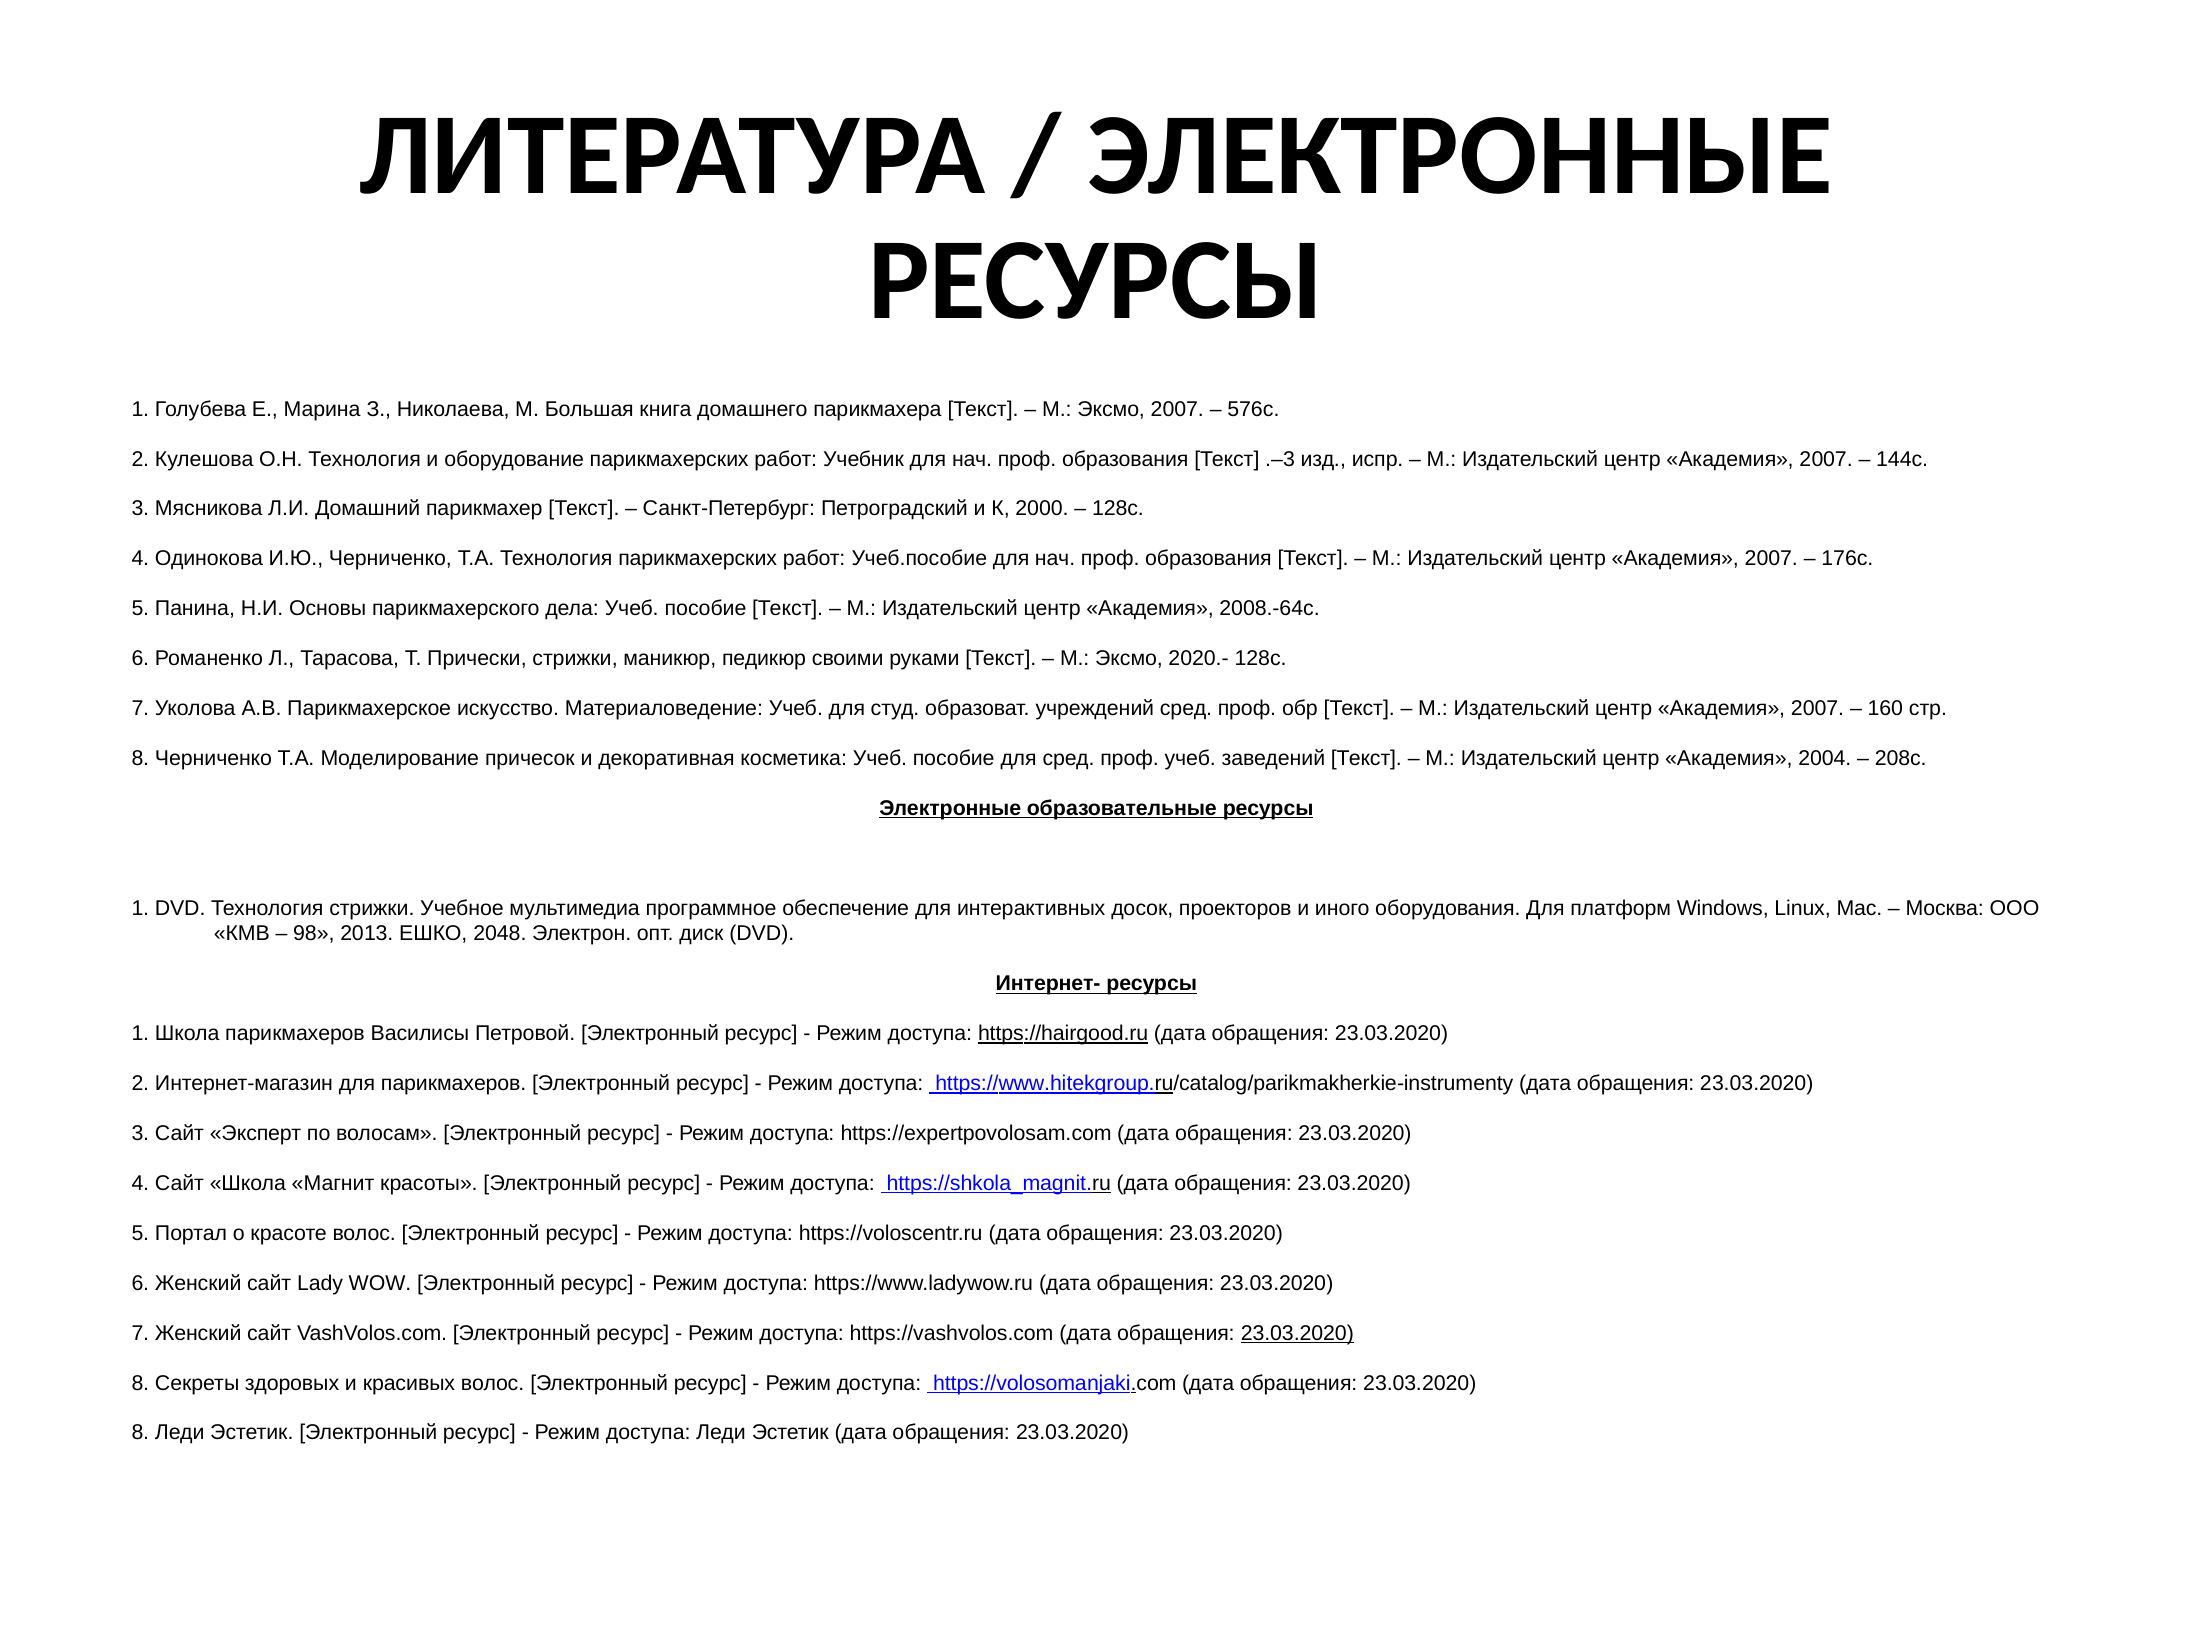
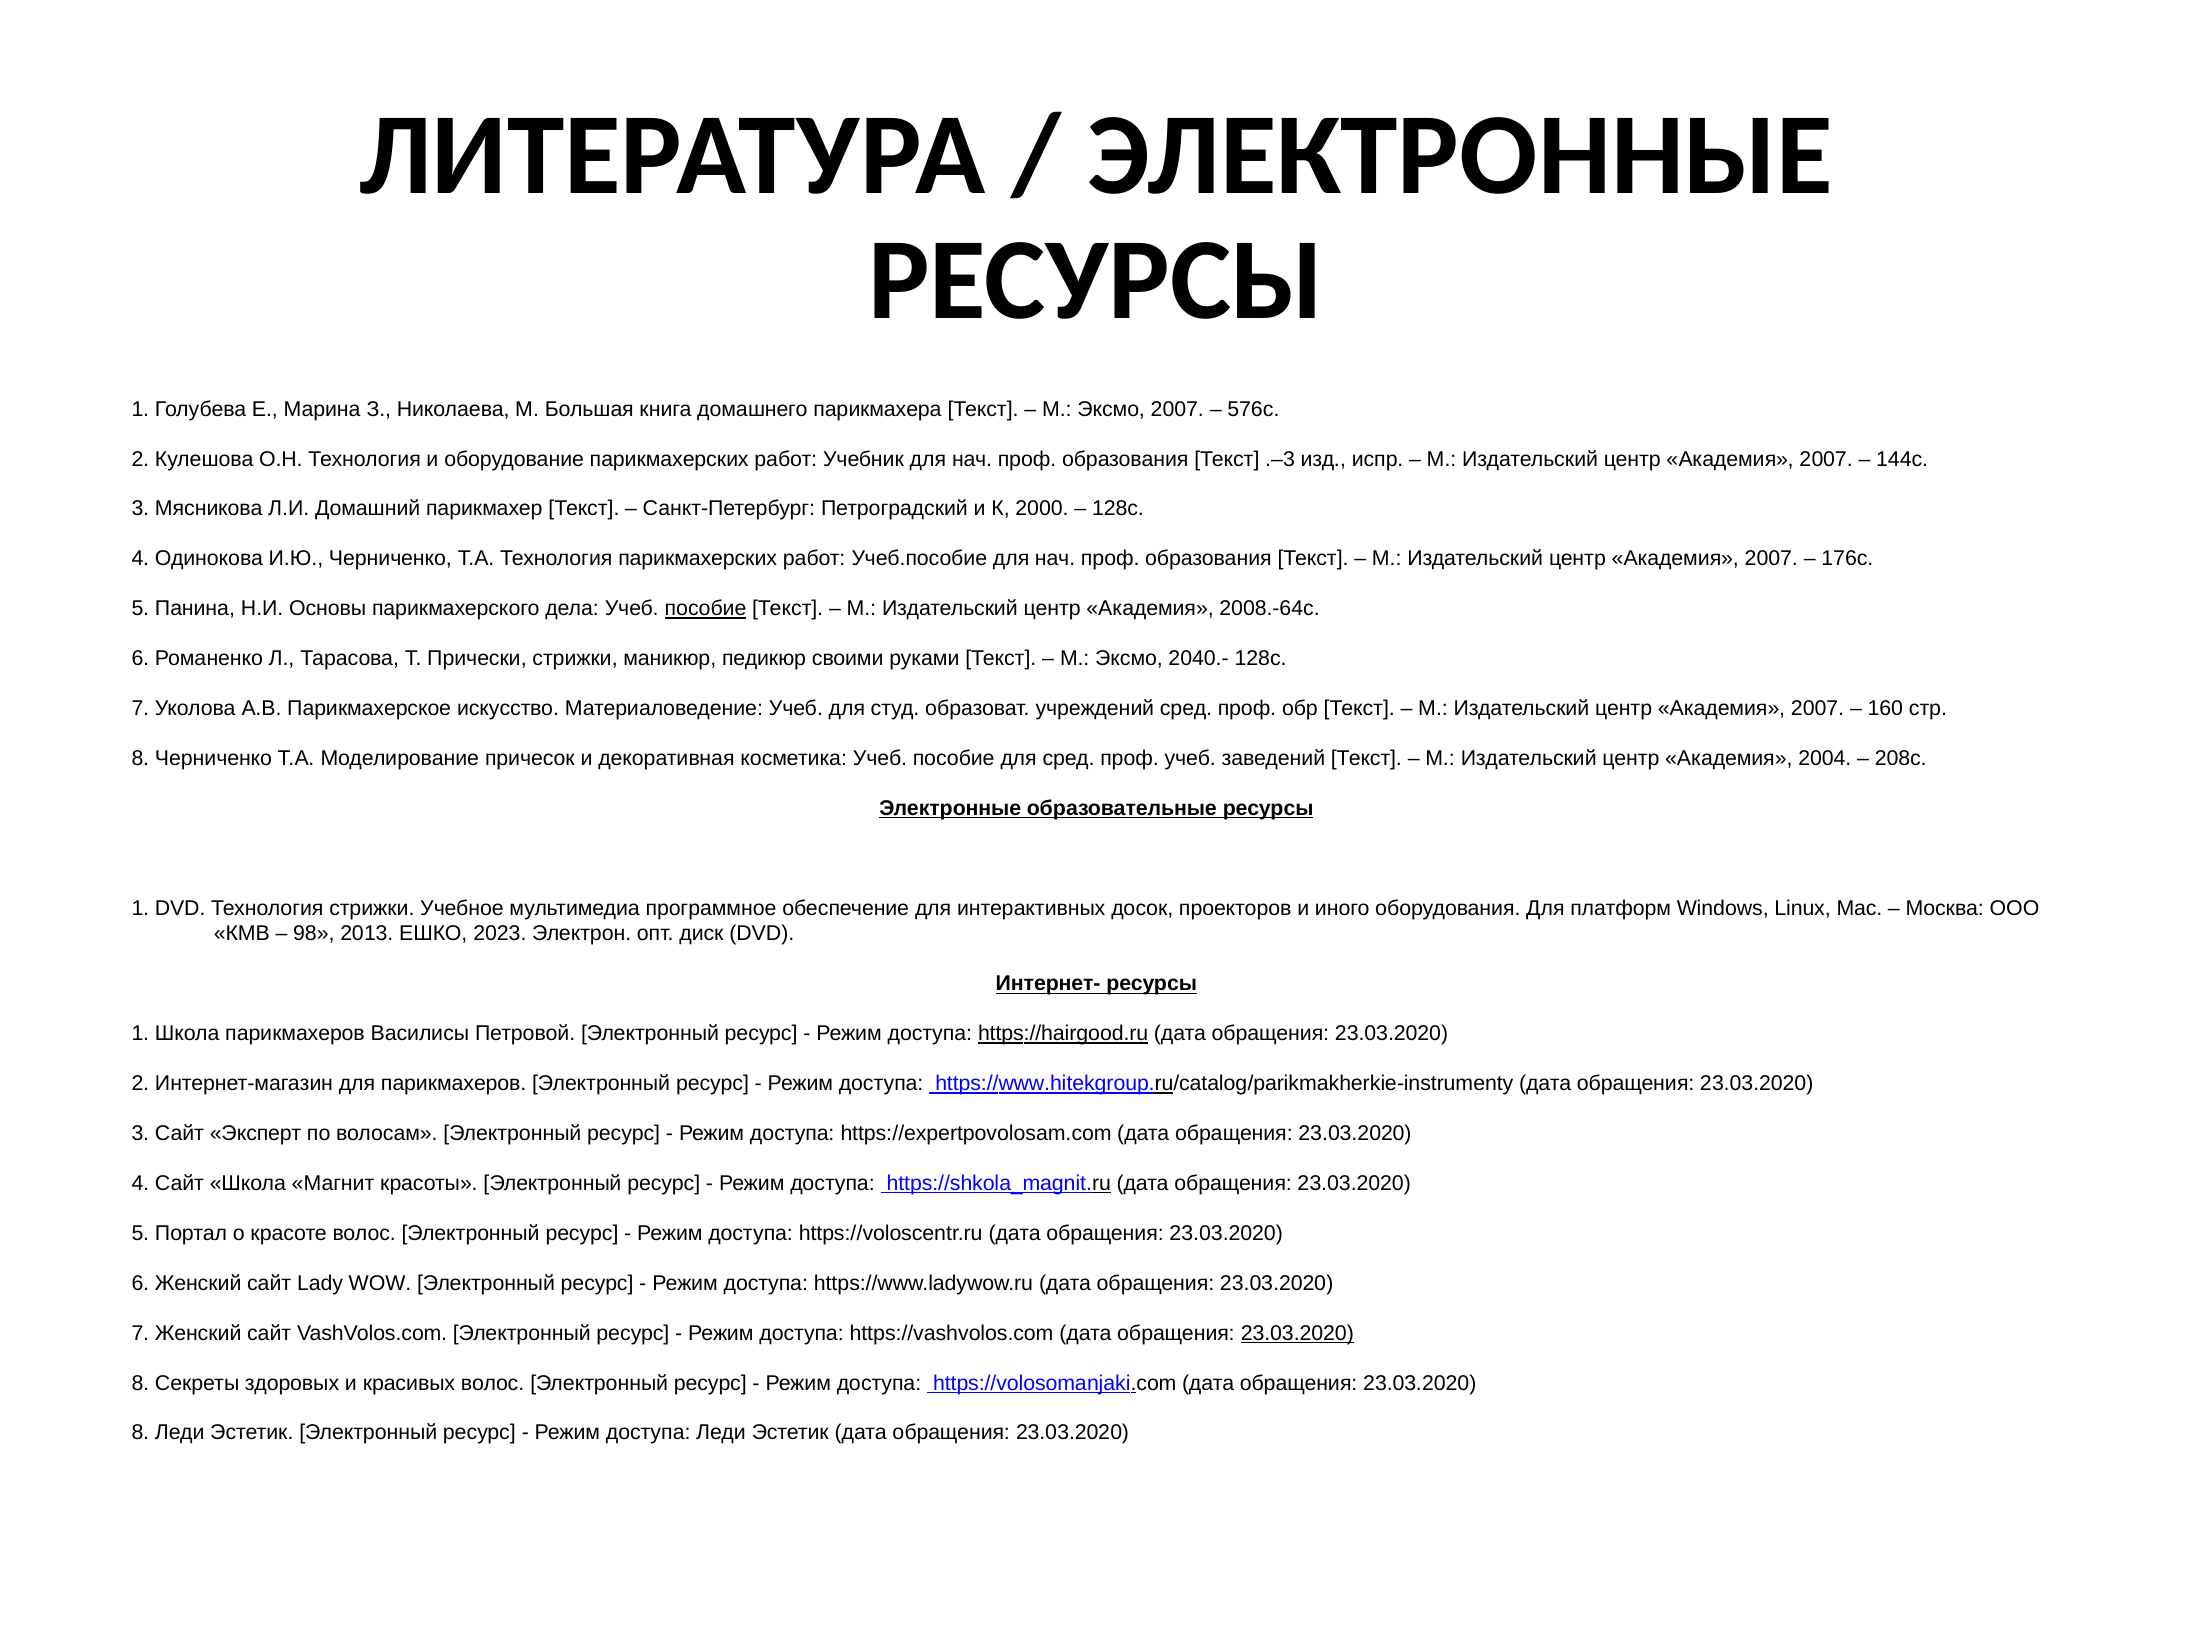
пособие at (706, 609) underline: none -> present
2020.-: 2020.- -> 2040.-
2048: 2048 -> 2023
